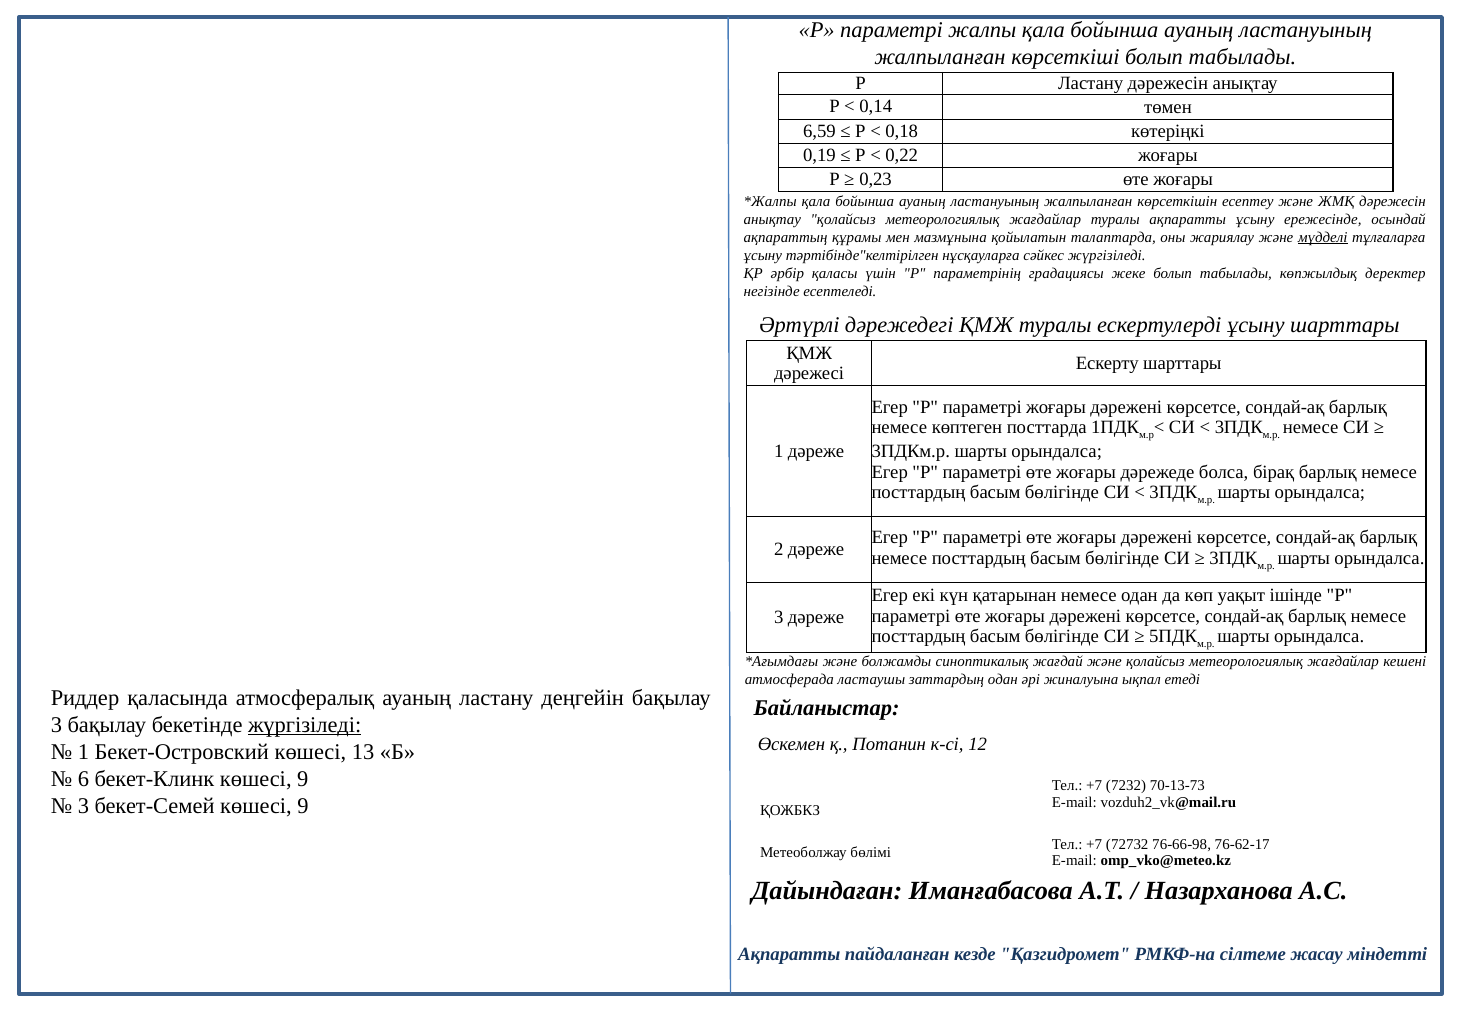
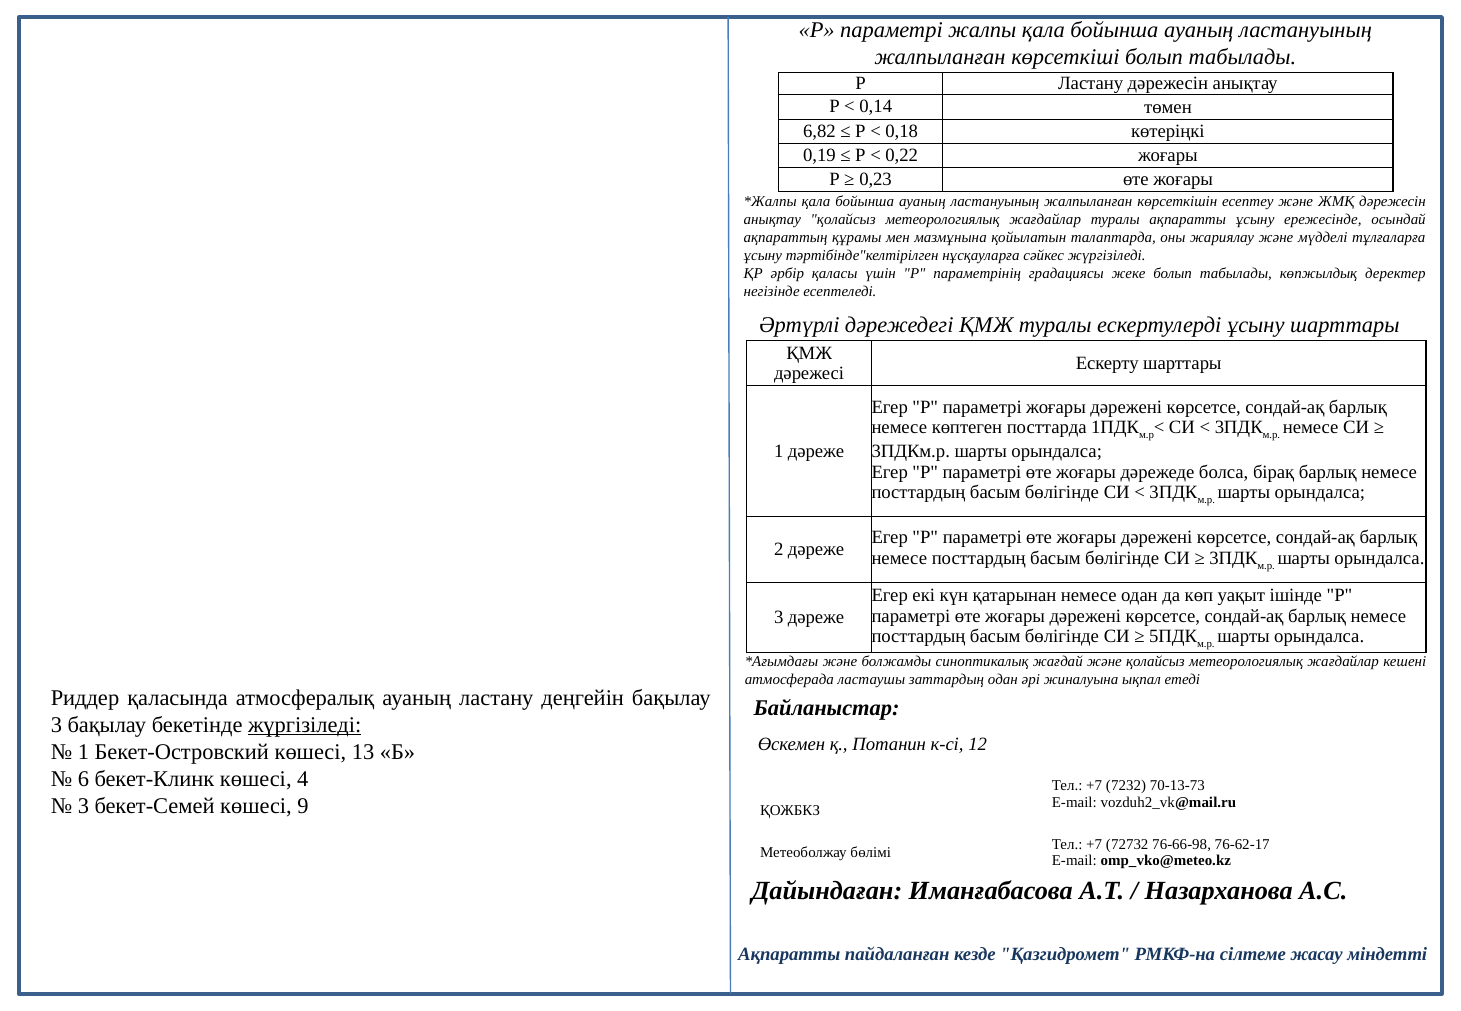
6,59: 6,59 -> 6,82
мүдделі underline: present -> none
бекет-Клинк көшесі 9: 9 -> 4
